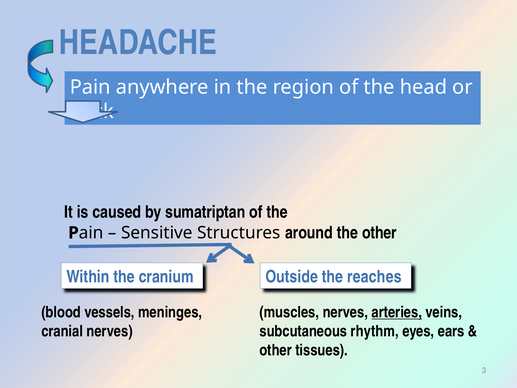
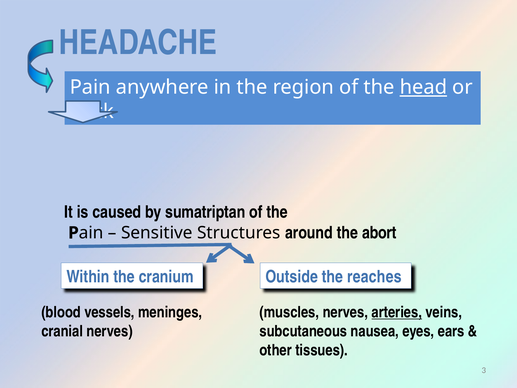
head underline: none -> present
the other: other -> abort
rhythm: rhythm -> nausea
